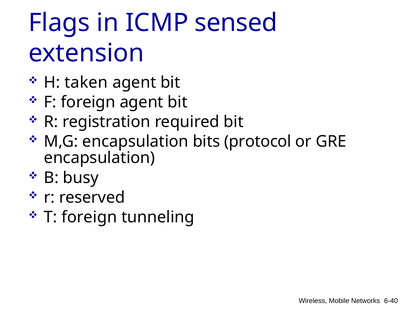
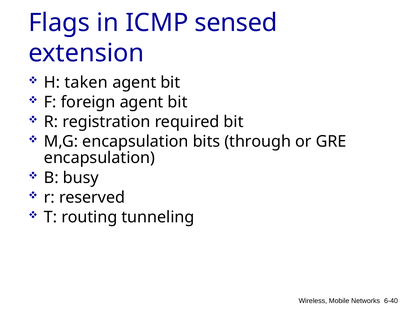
protocol: protocol -> through
T foreign: foreign -> routing
